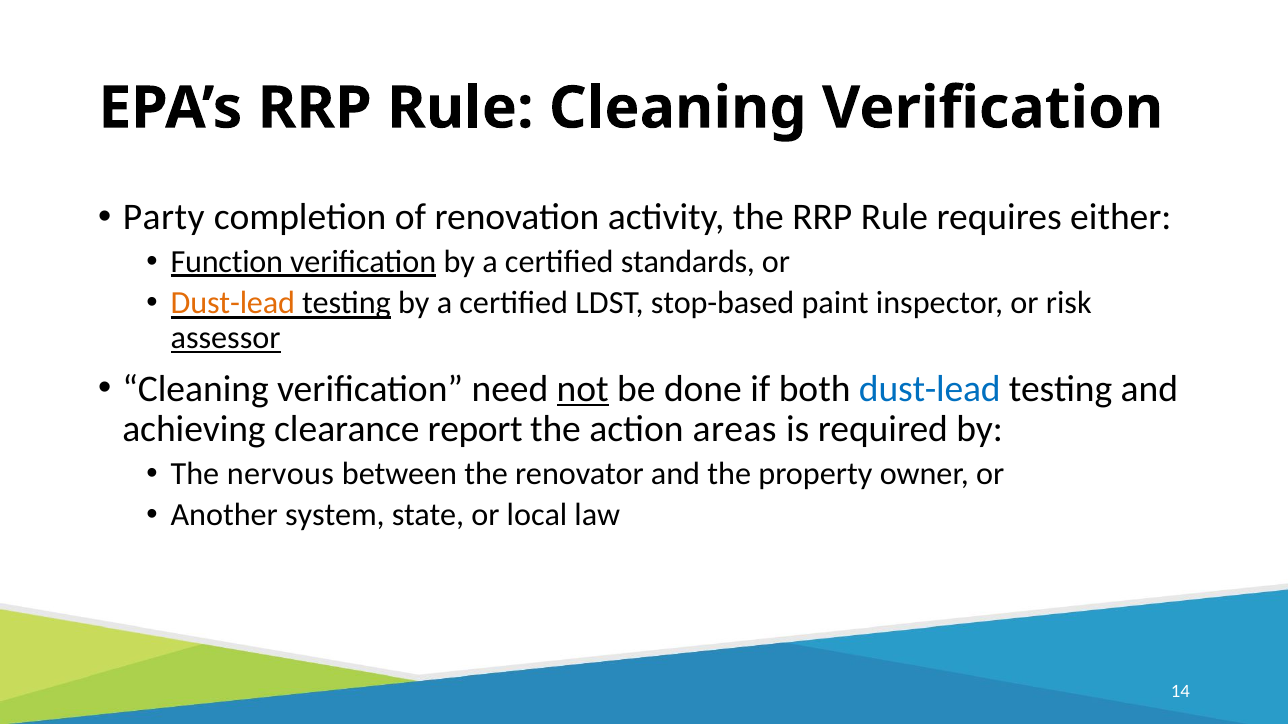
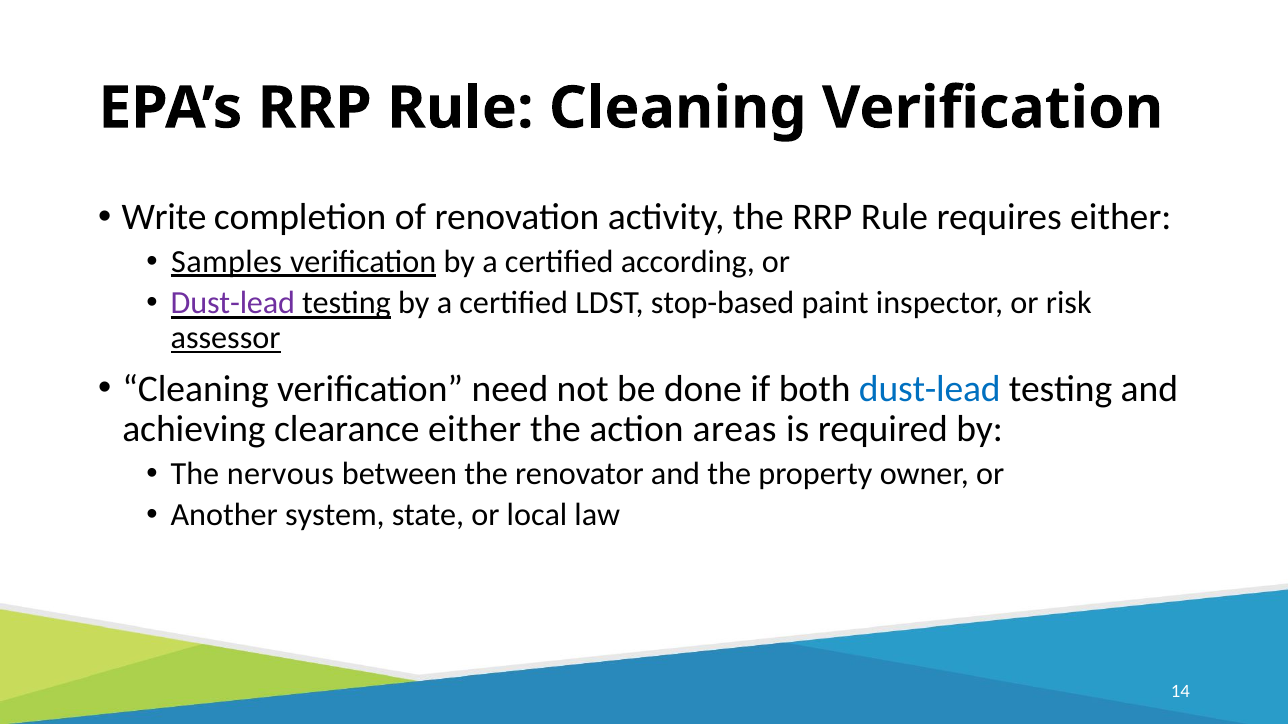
Party: Party -> Write
Function: Function -> Samples
standards: standards -> according
Dust-lead at (233, 304) colour: orange -> purple
not underline: present -> none
clearance report: report -> either
